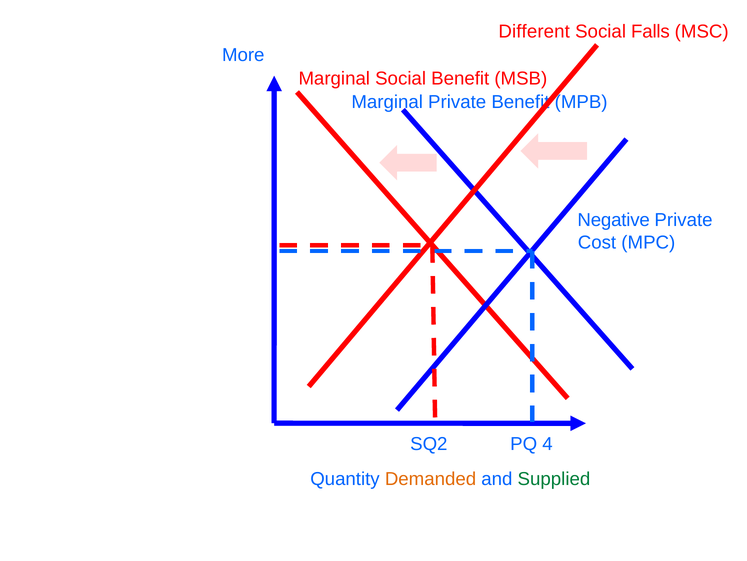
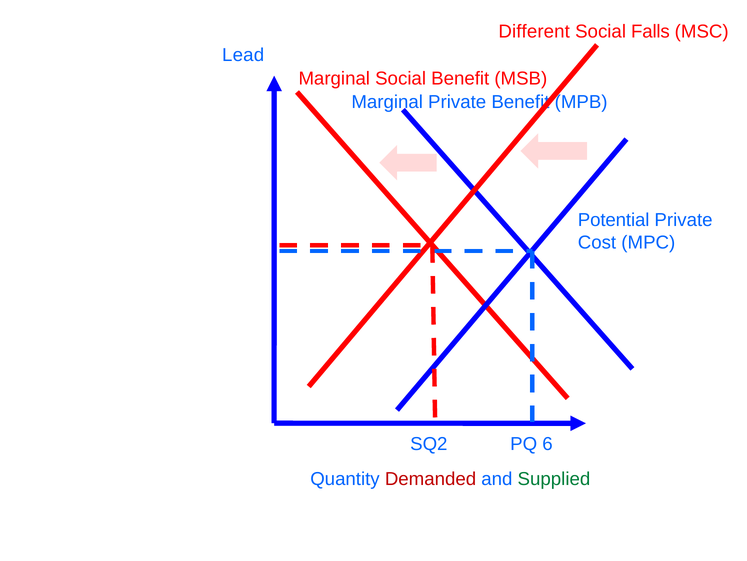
More: More -> Lead
Negative: Negative -> Potential
4: 4 -> 6
Demanded colour: orange -> red
